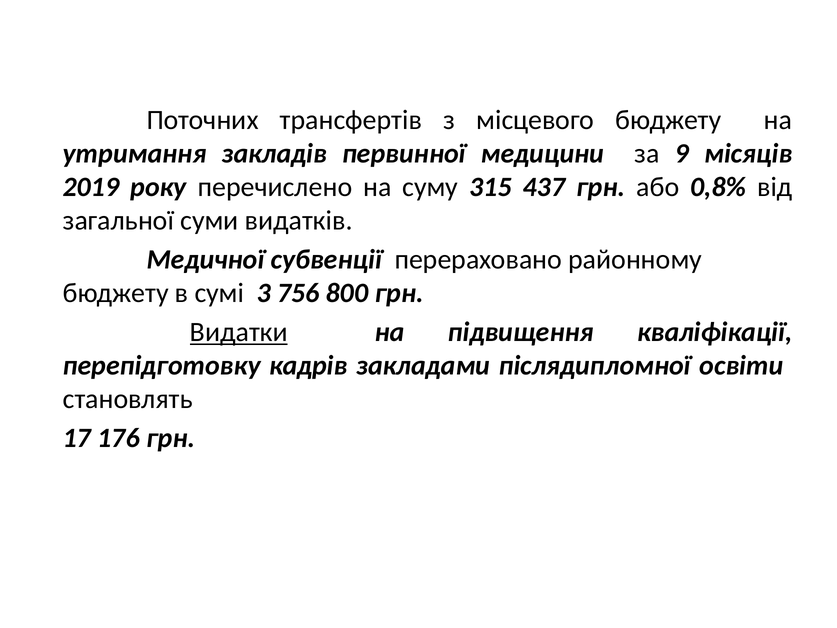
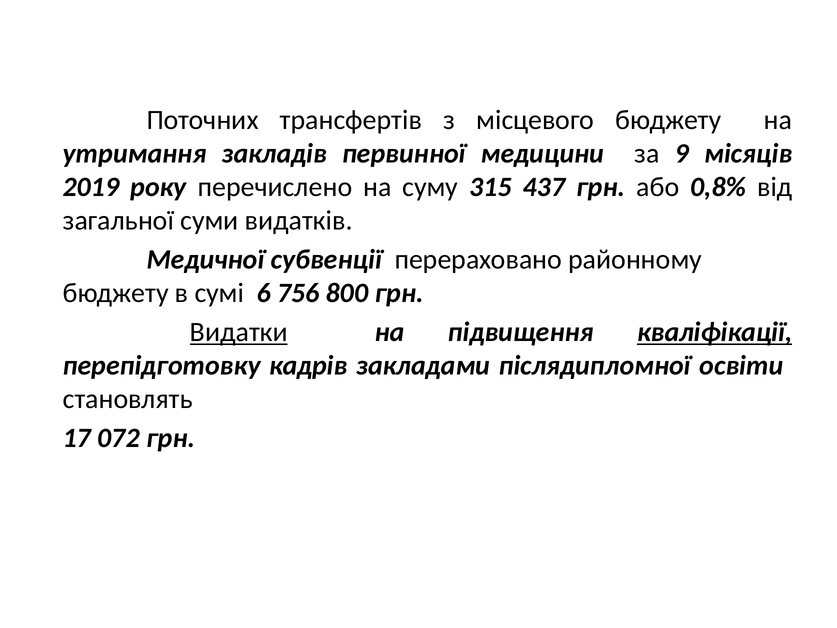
3: 3 -> 6
кваліфікації underline: none -> present
176: 176 -> 072
